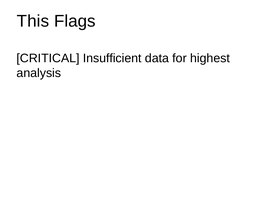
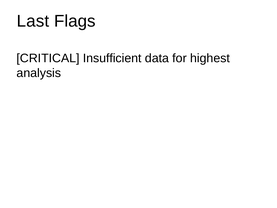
This: This -> Last
